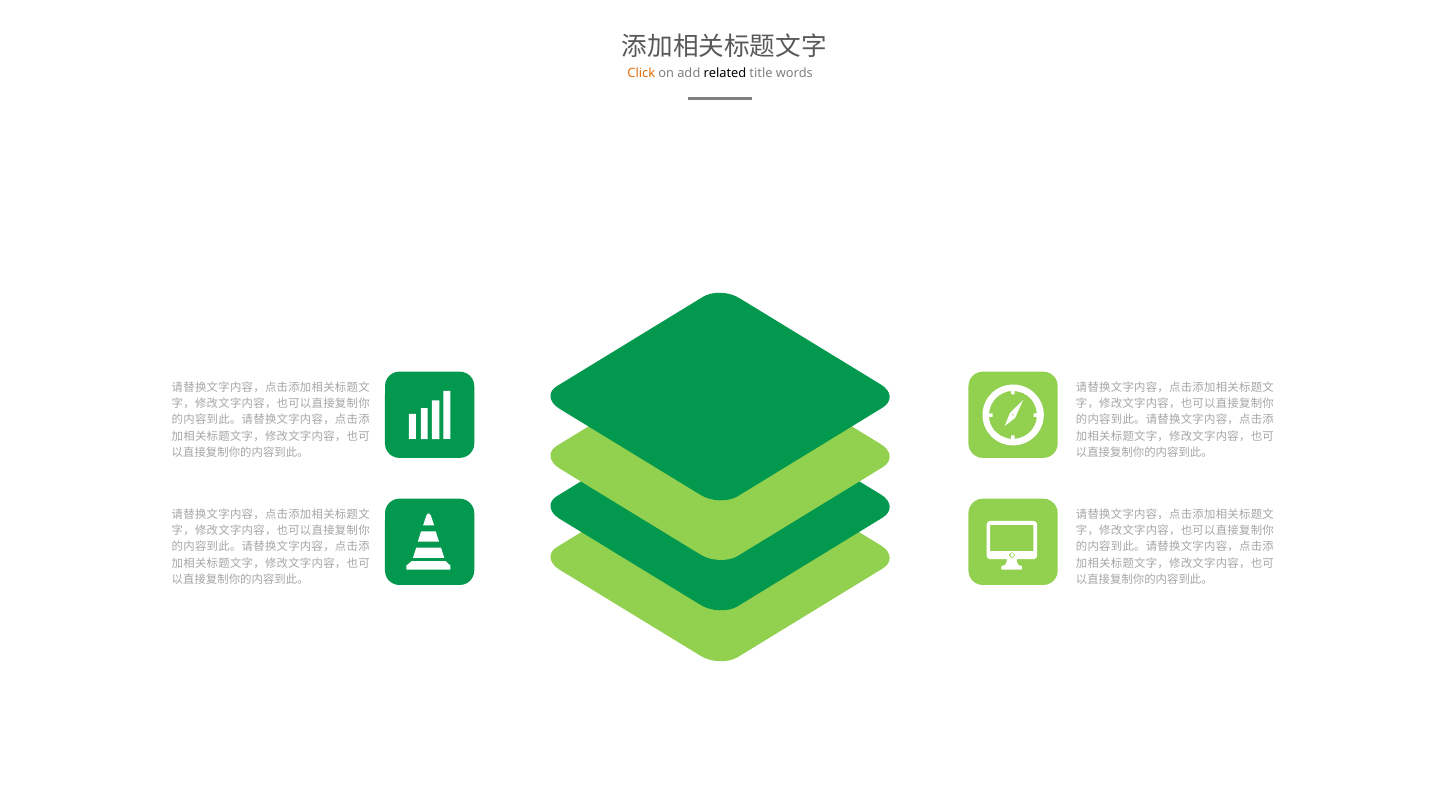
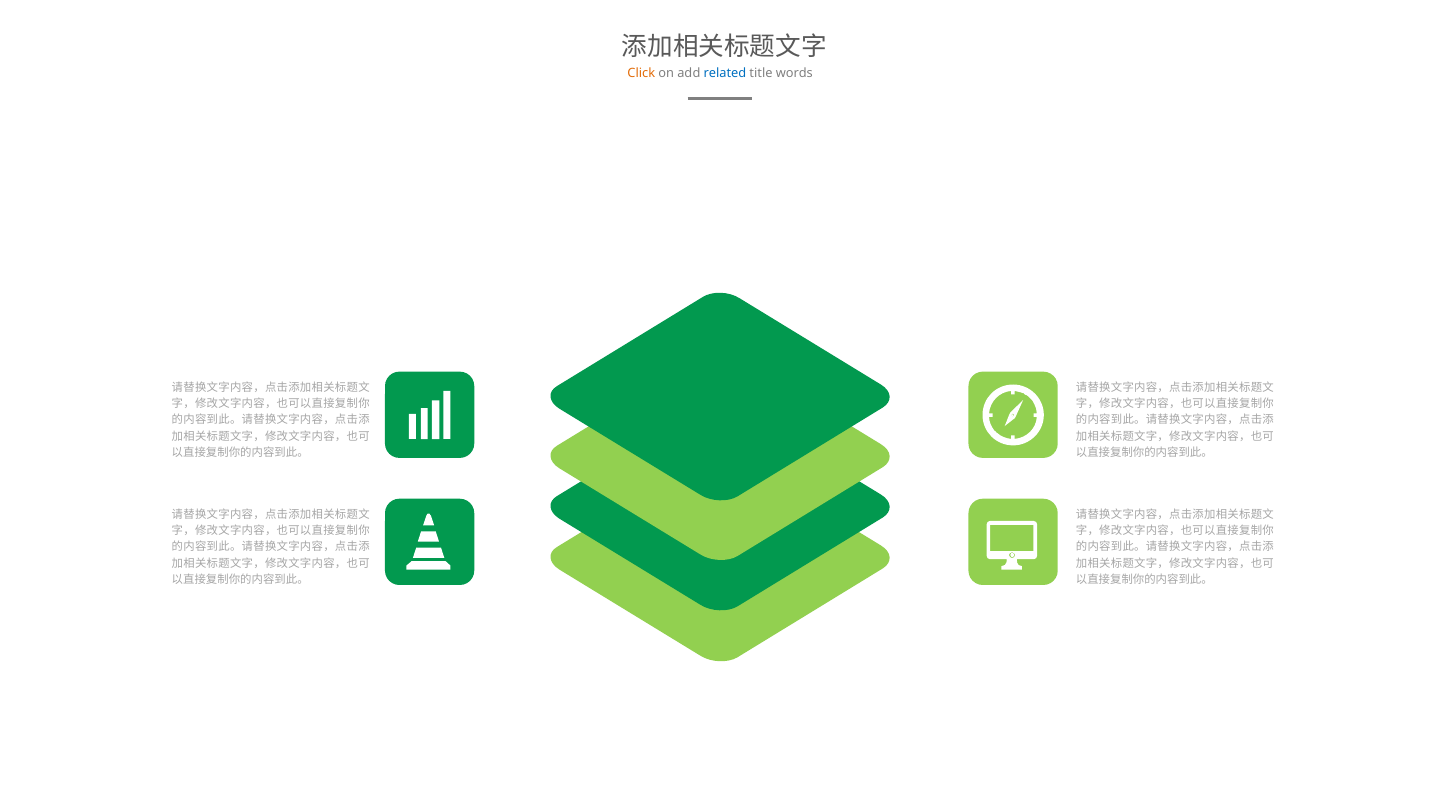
related colour: black -> blue
